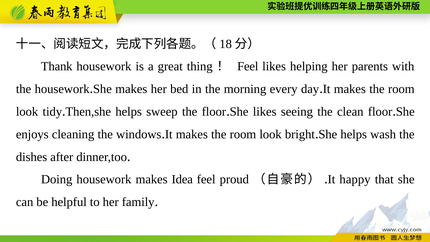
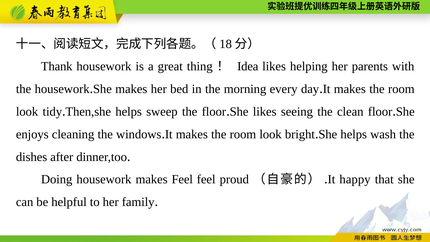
Feel at (248, 66): Feel -> Idea
makes Idea: Idea -> Feel
